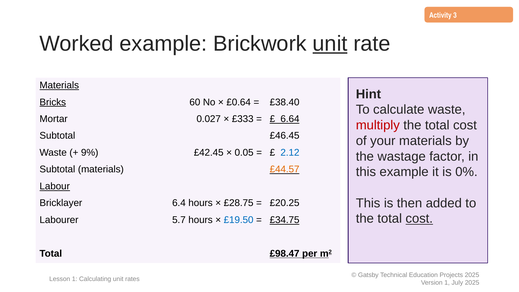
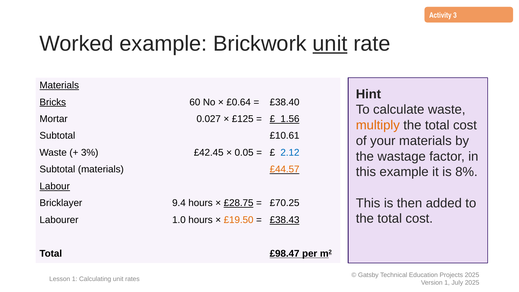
£333: £333 -> £125
6.64: 6.64 -> 1.56
multiply colour: red -> orange
£46.45: £46.45 -> £10.61
9%: 9% -> 3%
0%: 0% -> 8%
6.4: 6.4 -> 9.4
£28.75 underline: none -> present
£20.25: £20.25 -> £70.25
cost at (419, 219) underline: present -> none
5.7: 5.7 -> 1.0
£19.50 colour: blue -> orange
£34.75: £34.75 -> £38.43
